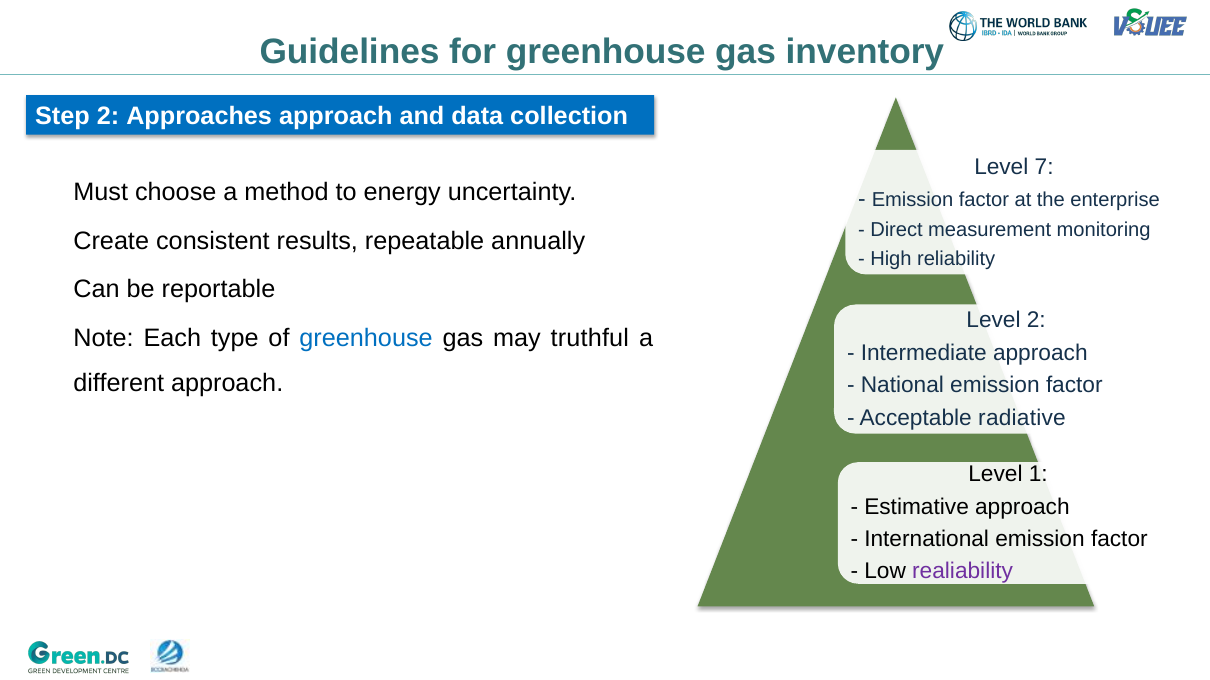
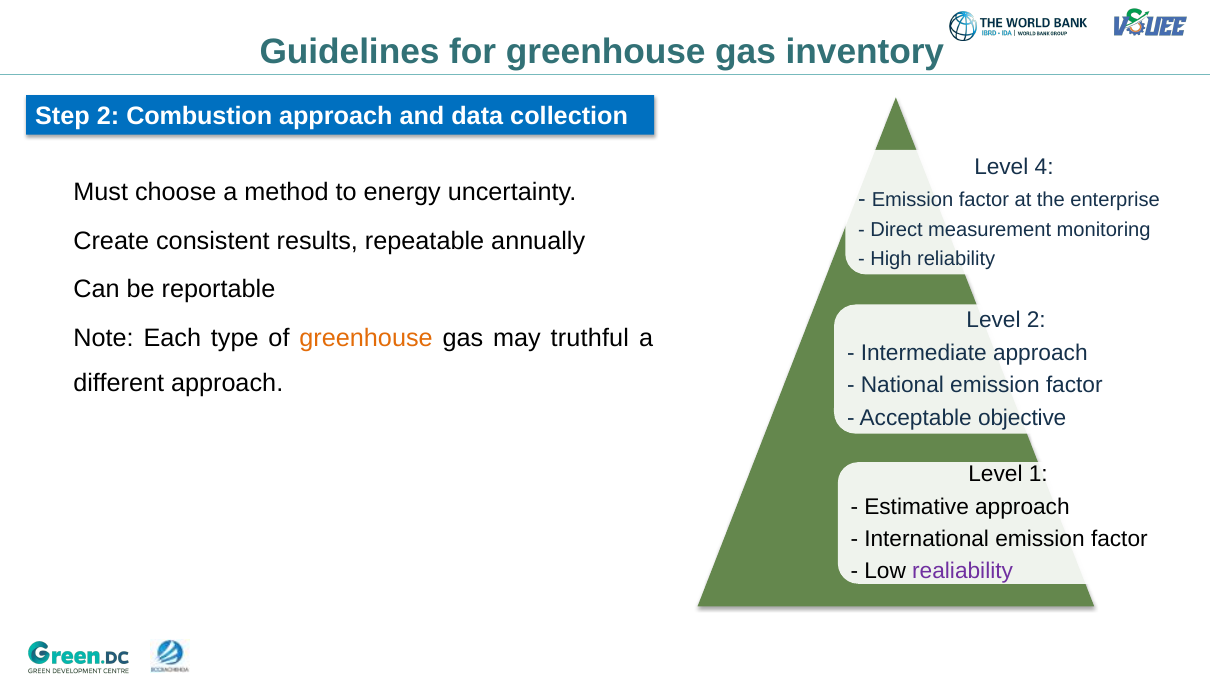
Approaches: Approaches -> Combustion
7: 7 -> 4
greenhouse at (366, 338) colour: blue -> orange
radiative: radiative -> objective
